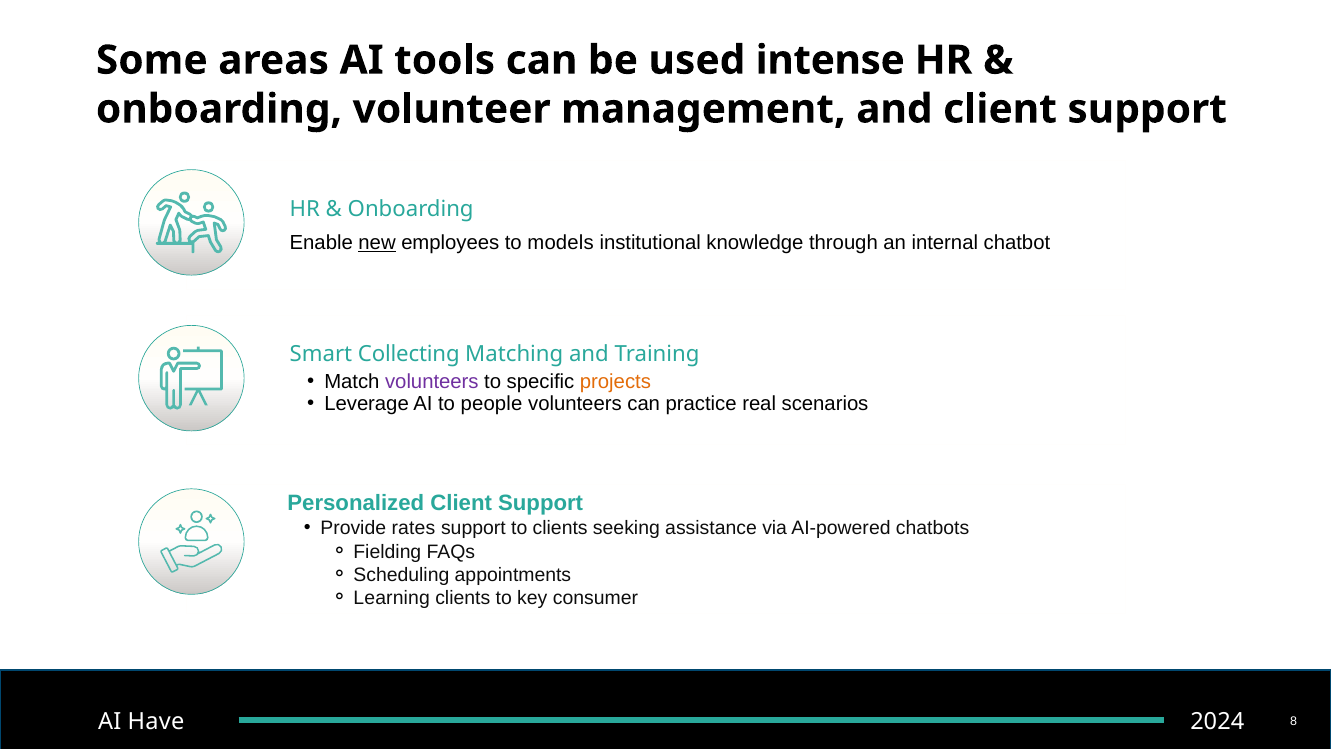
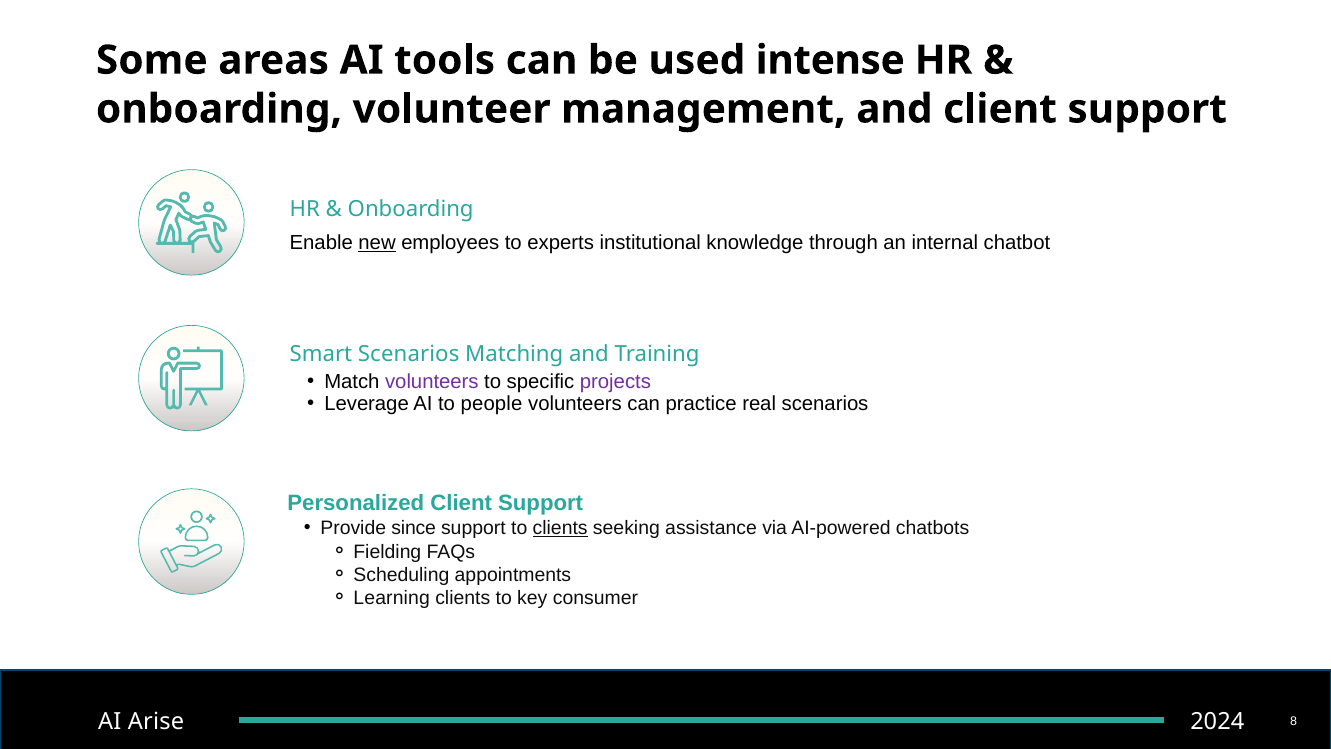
models: models -> experts
Smart Collecting: Collecting -> Scenarios
projects colour: orange -> purple
rates: rates -> since
clients at (560, 528) underline: none -> present
Have: Have -> Arise
